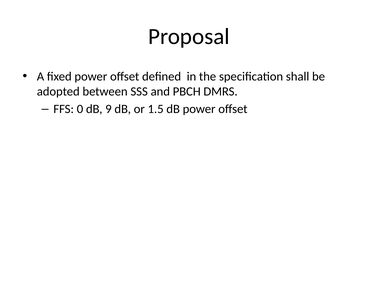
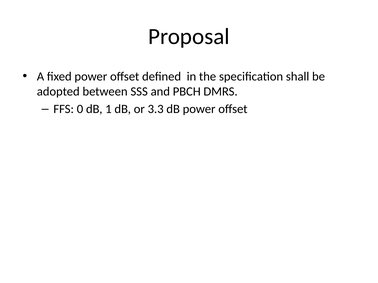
9: 9 -> 1
1.5: 1.5 -> 3.3
